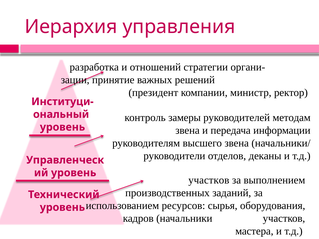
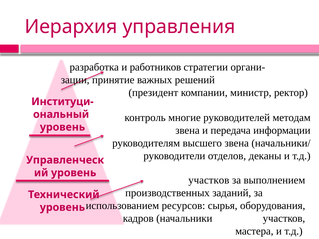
отношений: отношений -> работников
замеры: замеры -> многие
